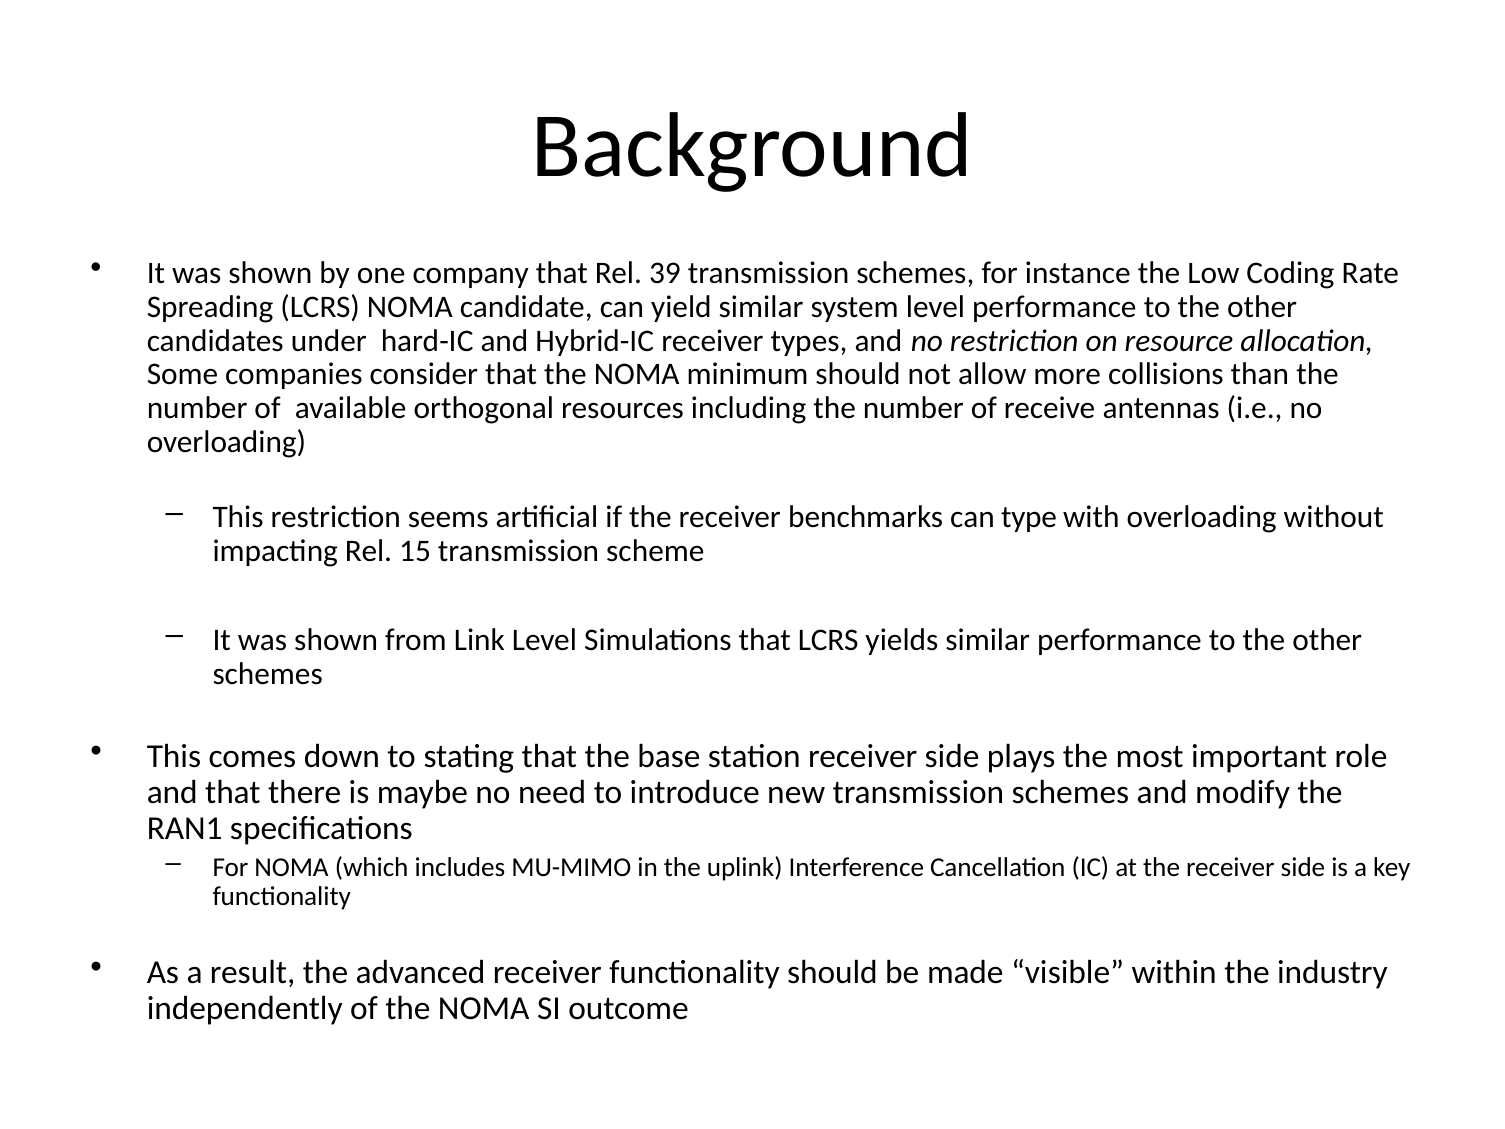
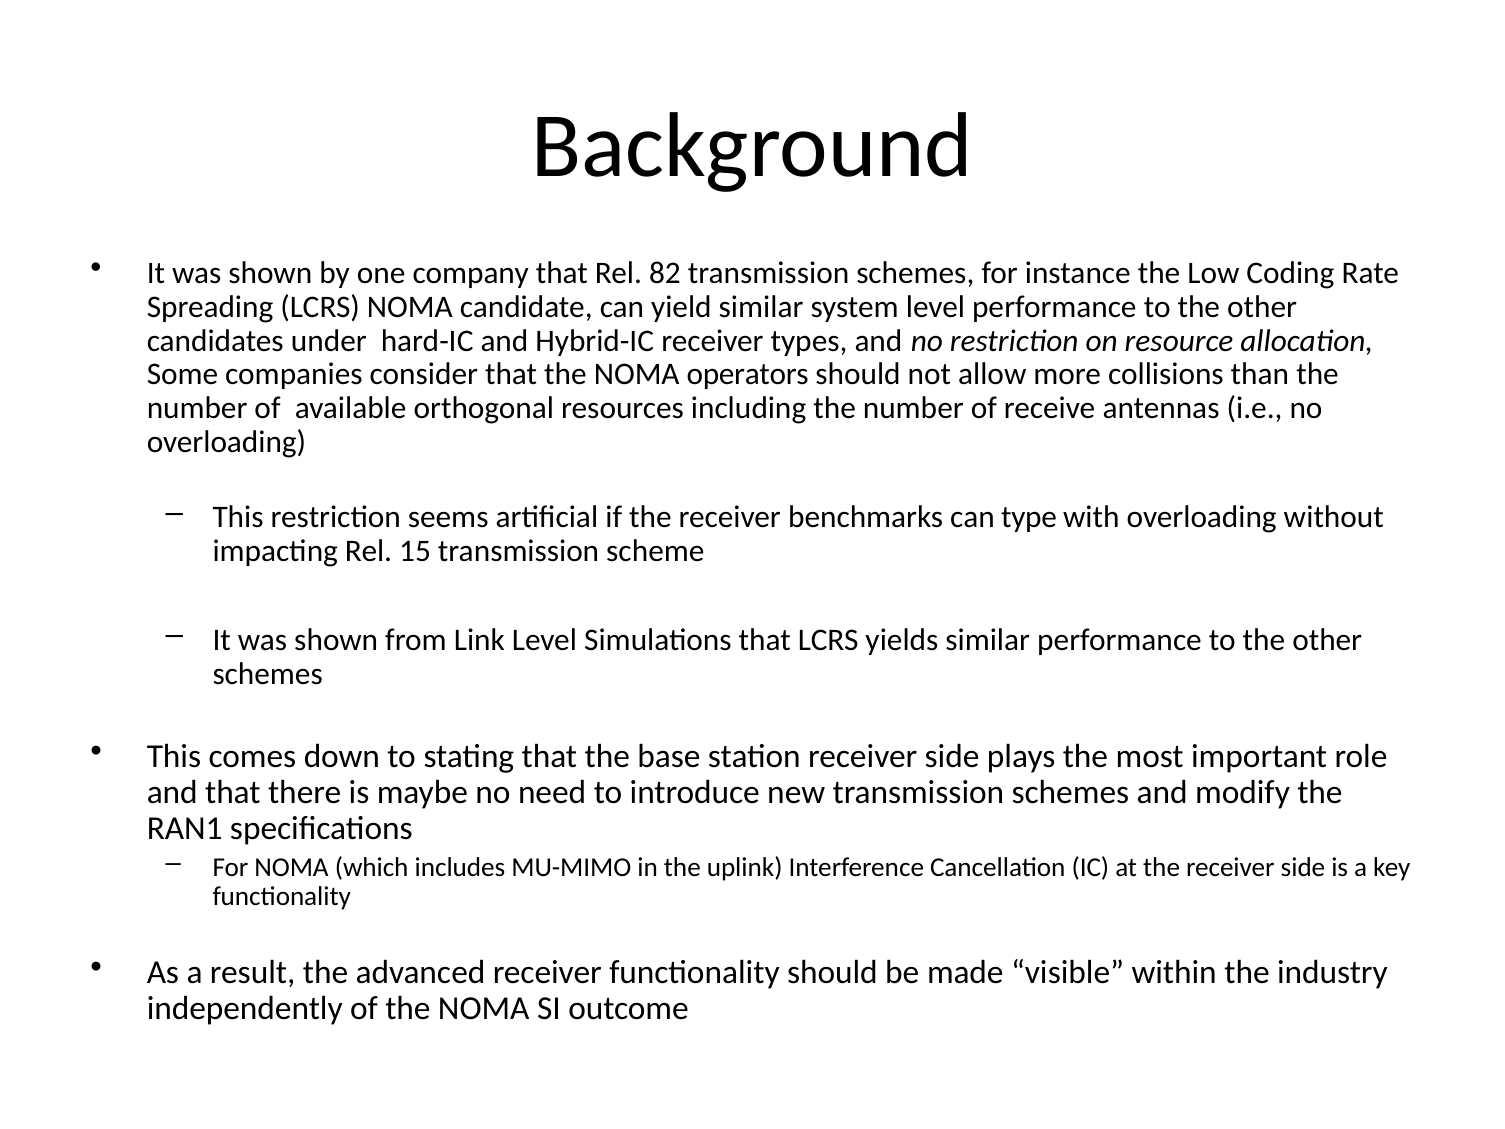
39: 39 -> 82
minimum: minimum -> operators
